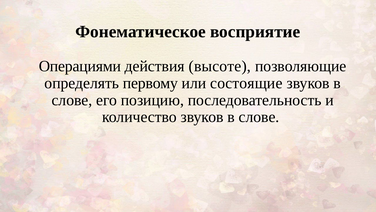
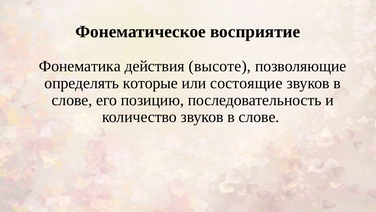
Операциями: Операциями -> Фонематика
первому: первому -> которые
